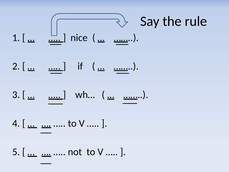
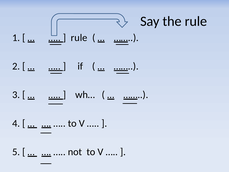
nice at (79, 38): nice -> rule
